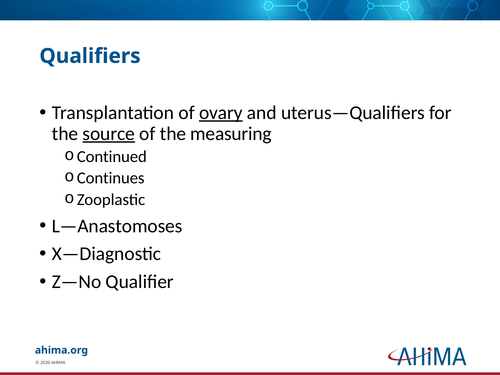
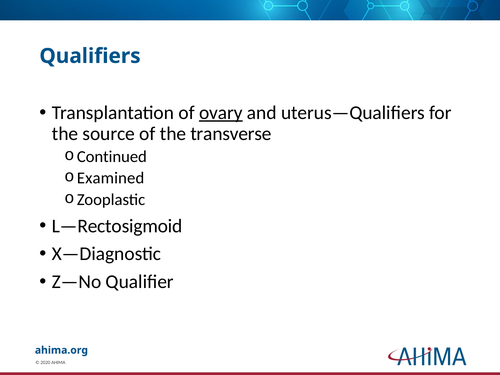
source underline: present -> none
measuring: measuring -> transverse
Continues: Continues -> Examined
L—Anastomoses: L—Anastomoses -> L—Rectosigmoid
